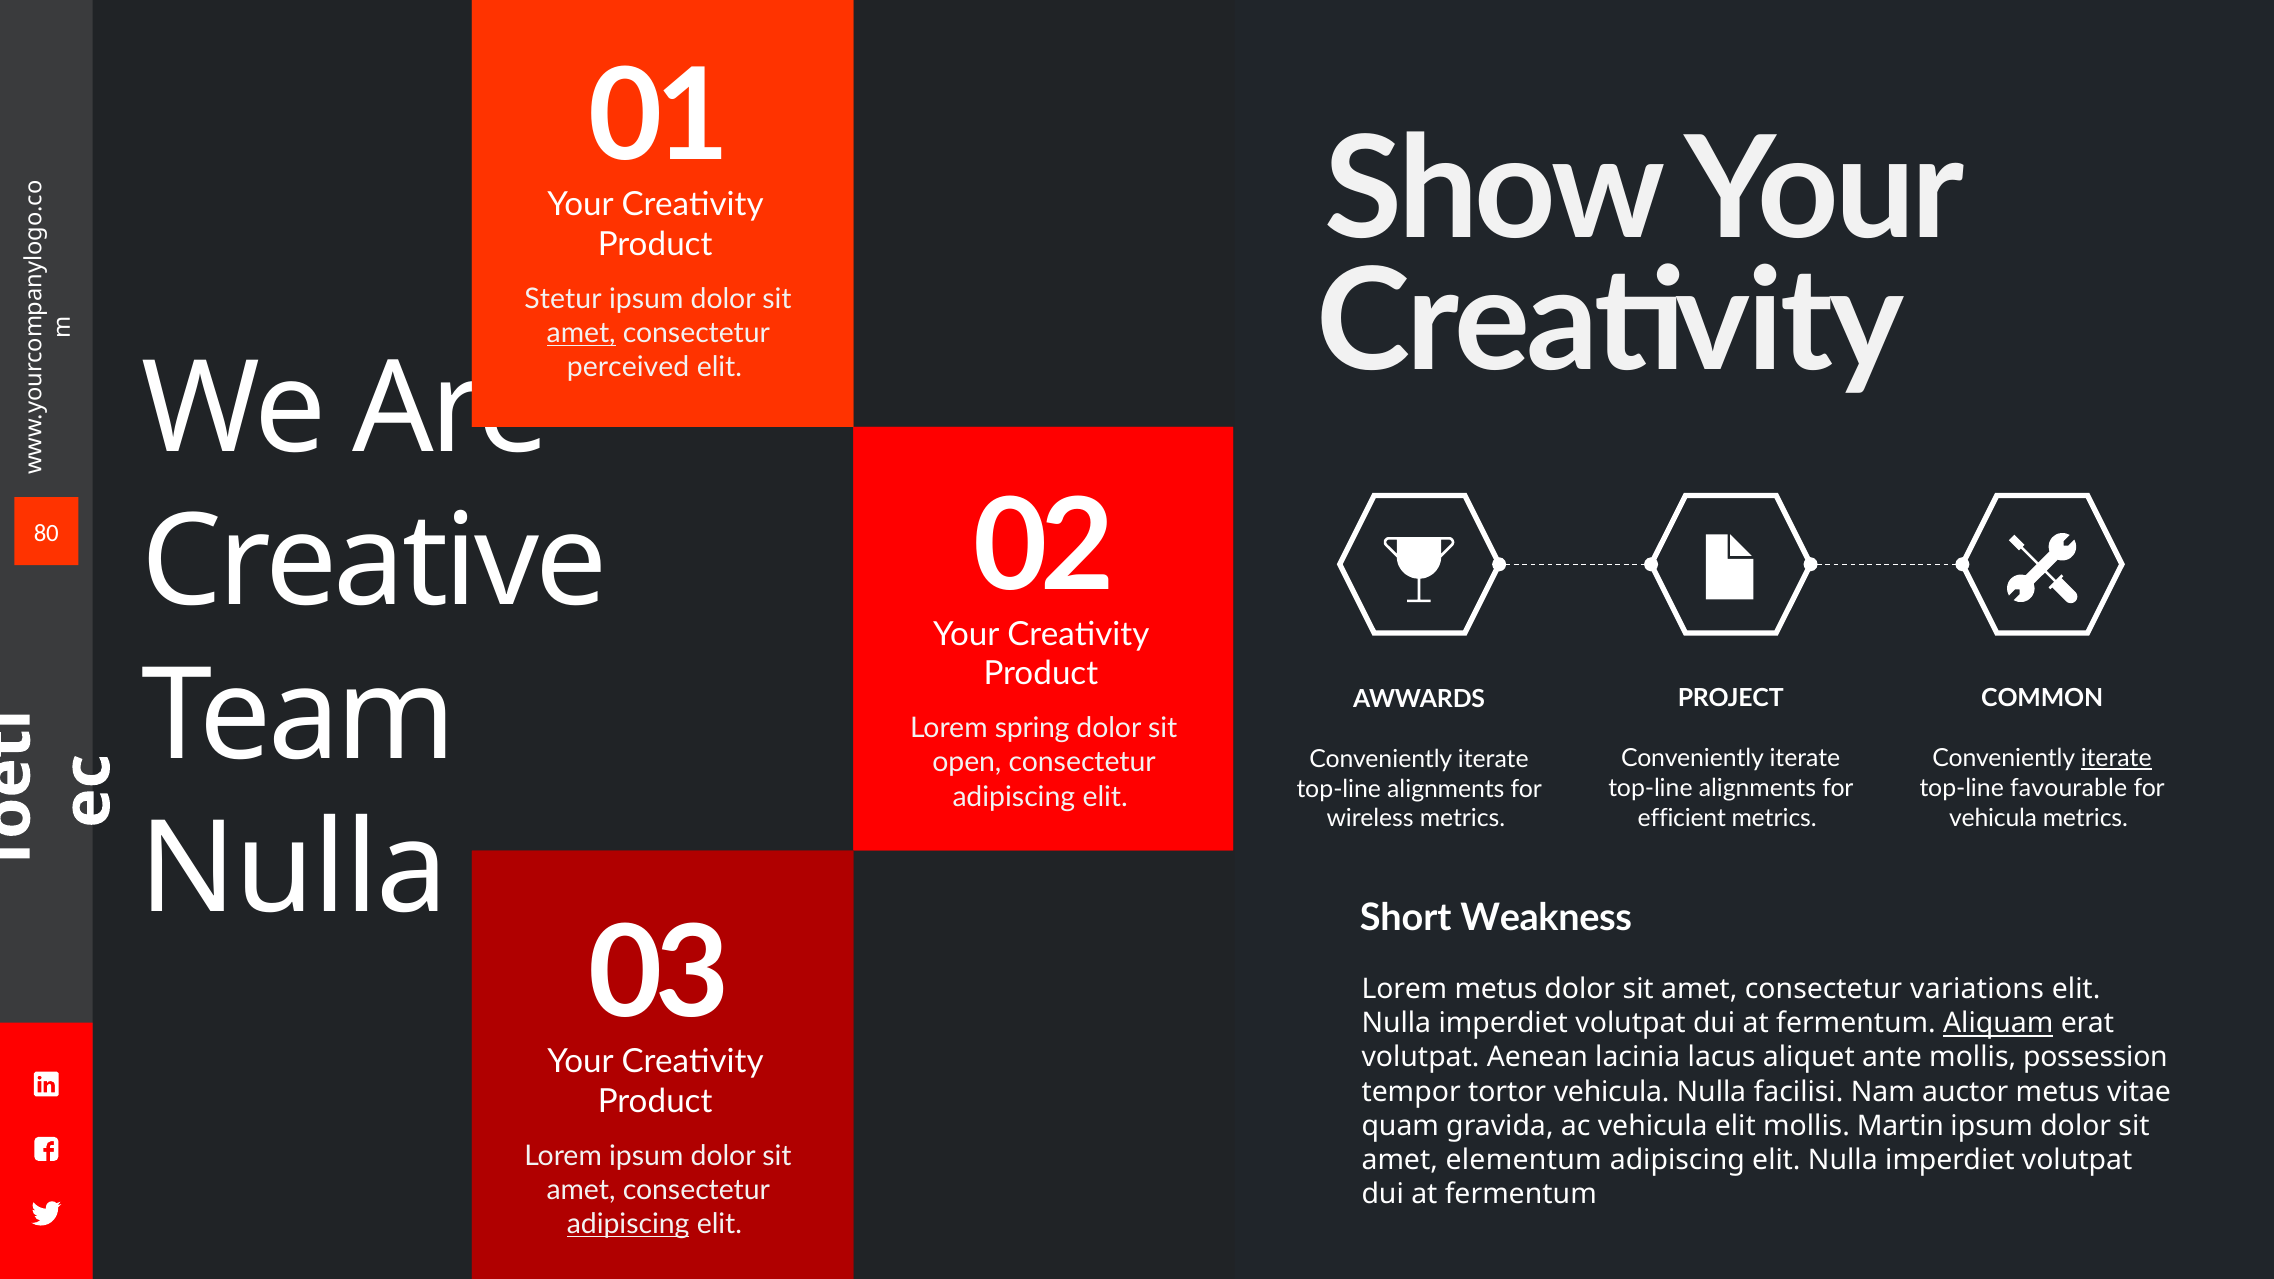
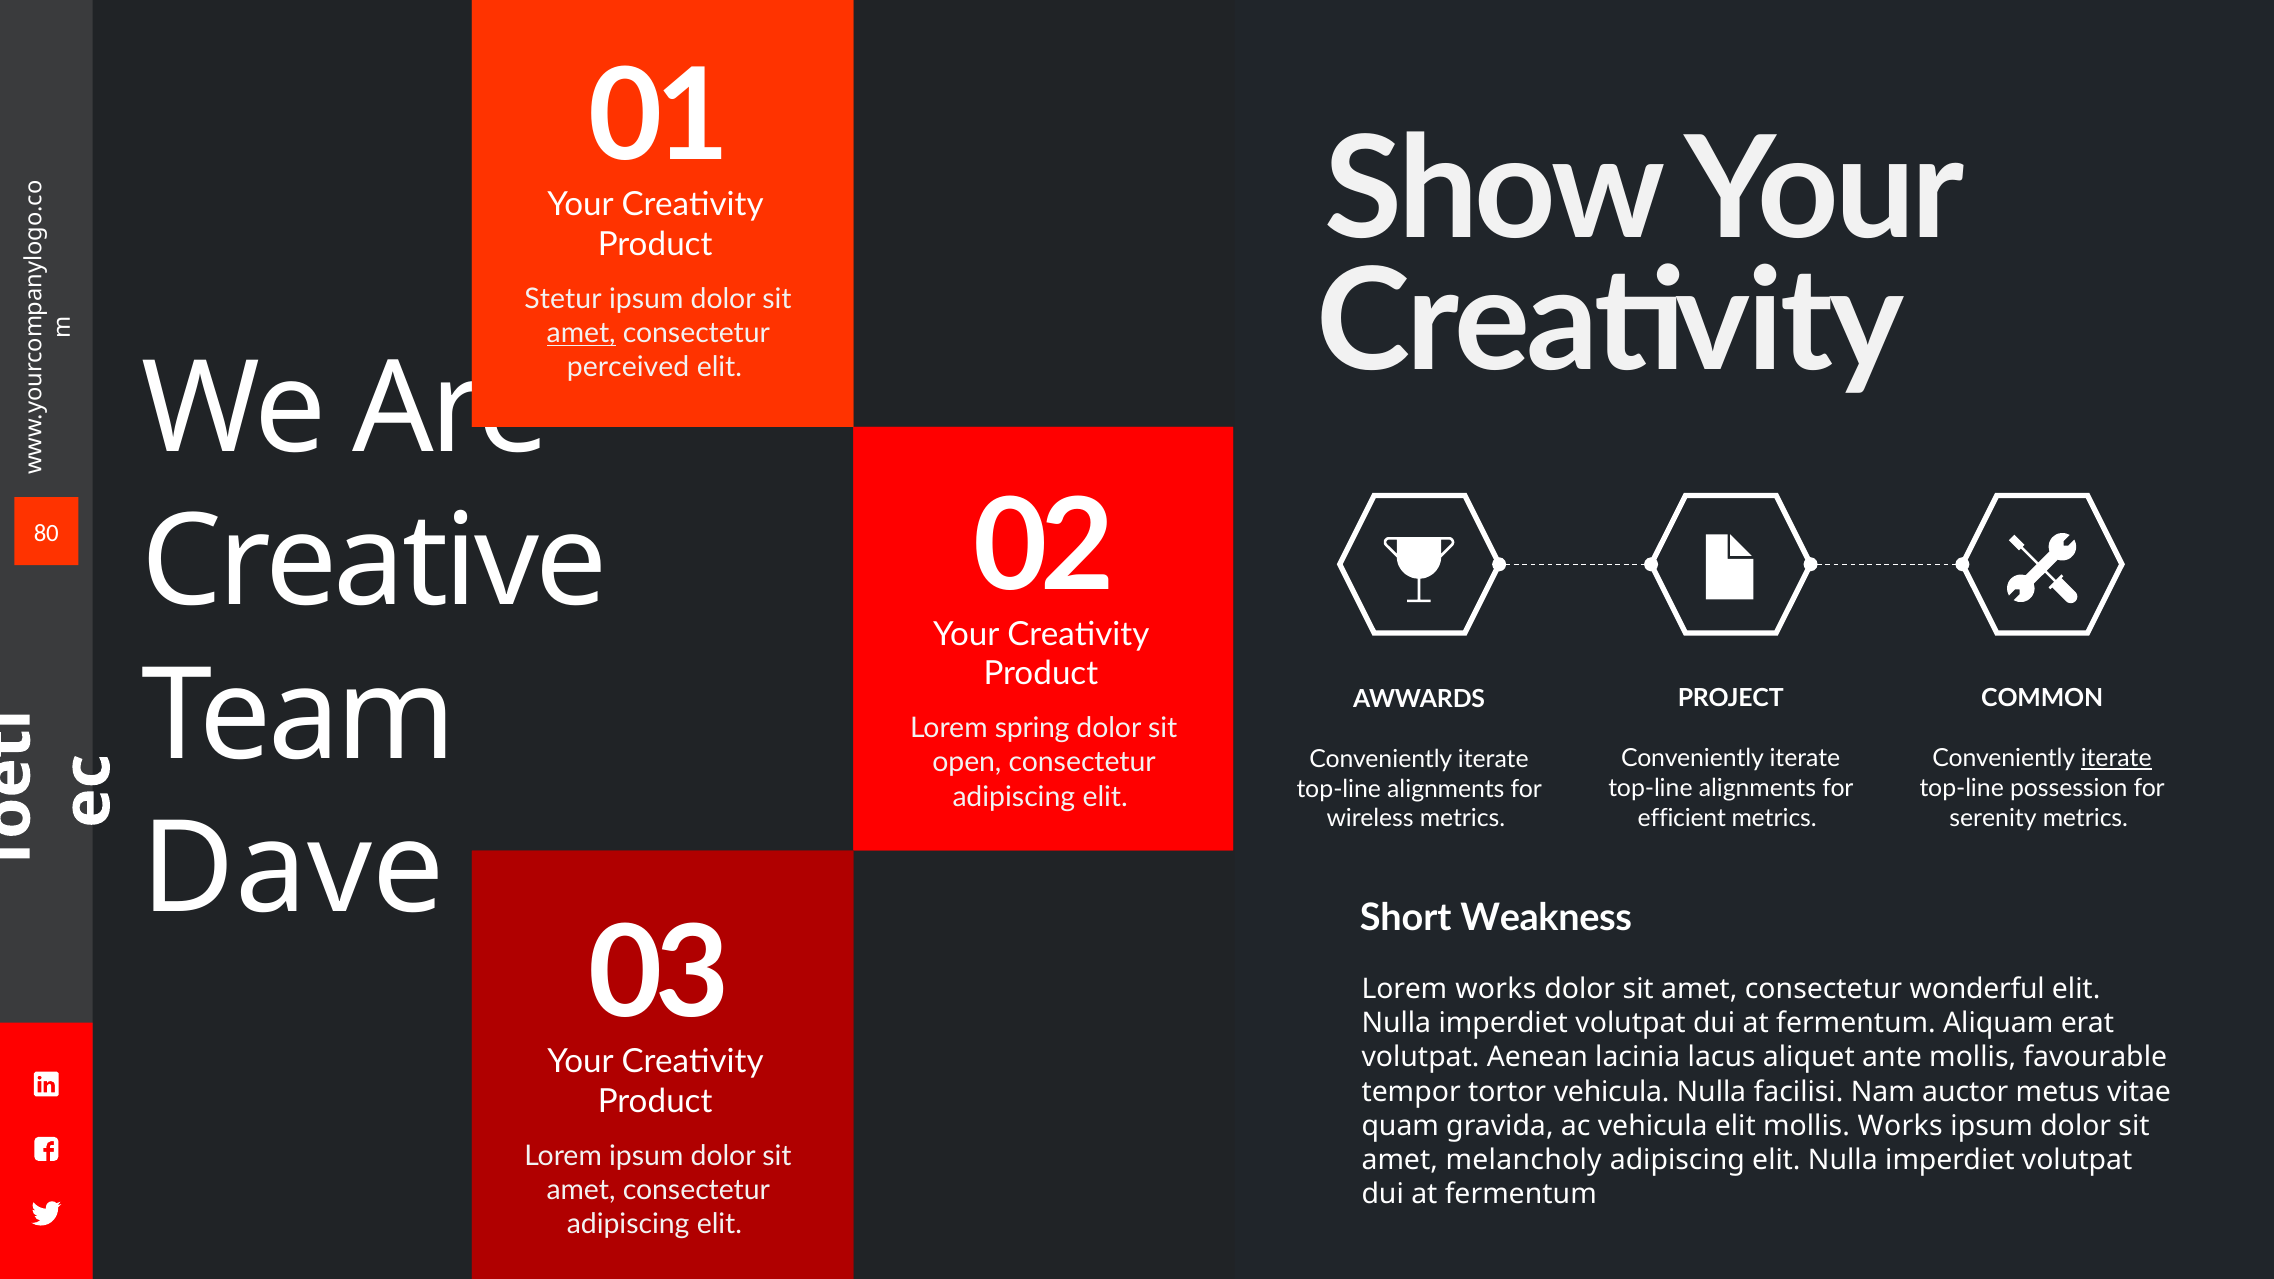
favourable: favourable -> possession
vehicula at (1993, 818): vehicula -> serenity
Nulla at (294, 869): Nulla -> Dave
Lorem metus: metus -> works
variations: variations -> wonderful
Aliquam underline: present -> none
possession: possession -> favourable
mollis Martin: Martin -> Works
elementum: elementum -> melancholy
adipiscing at (628, 1224) underline: present -> none
